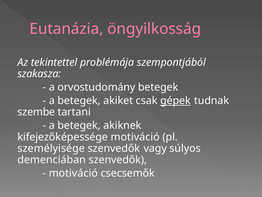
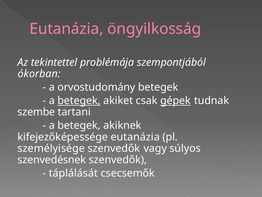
szakasza: szakasza -> ókorban
betegek at (79, 100) underline: none -> present
kifejezőképessége motiváció: motiváció -> eutanázia
demenciában: demenciában -> szenvedésnek
motiváció at (73, 173): motiváció -> táplálását
